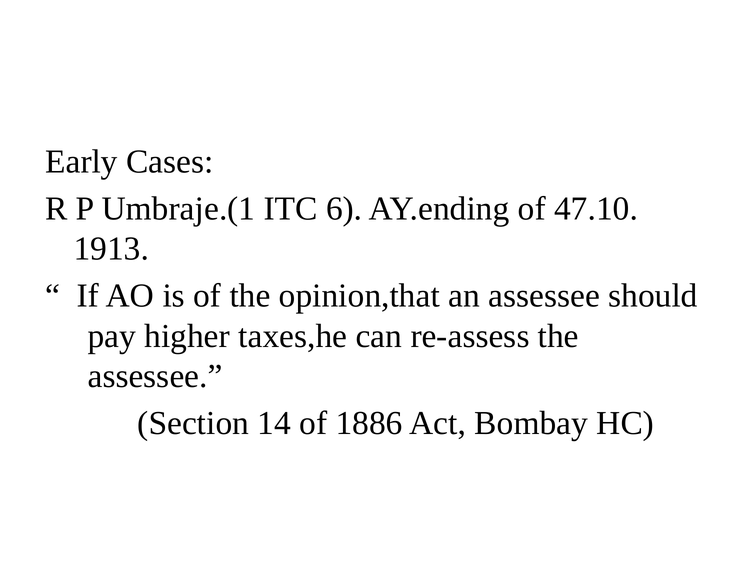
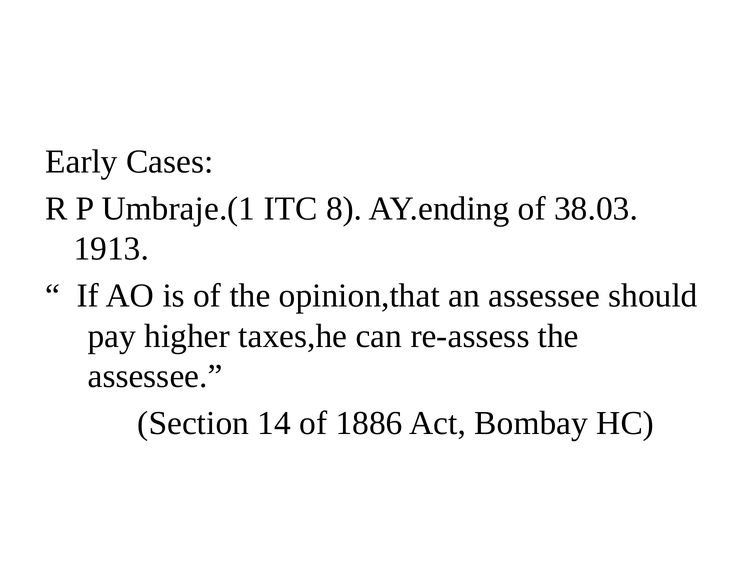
6: 6 -> 8
47.10: 47.10 -> 38.03
